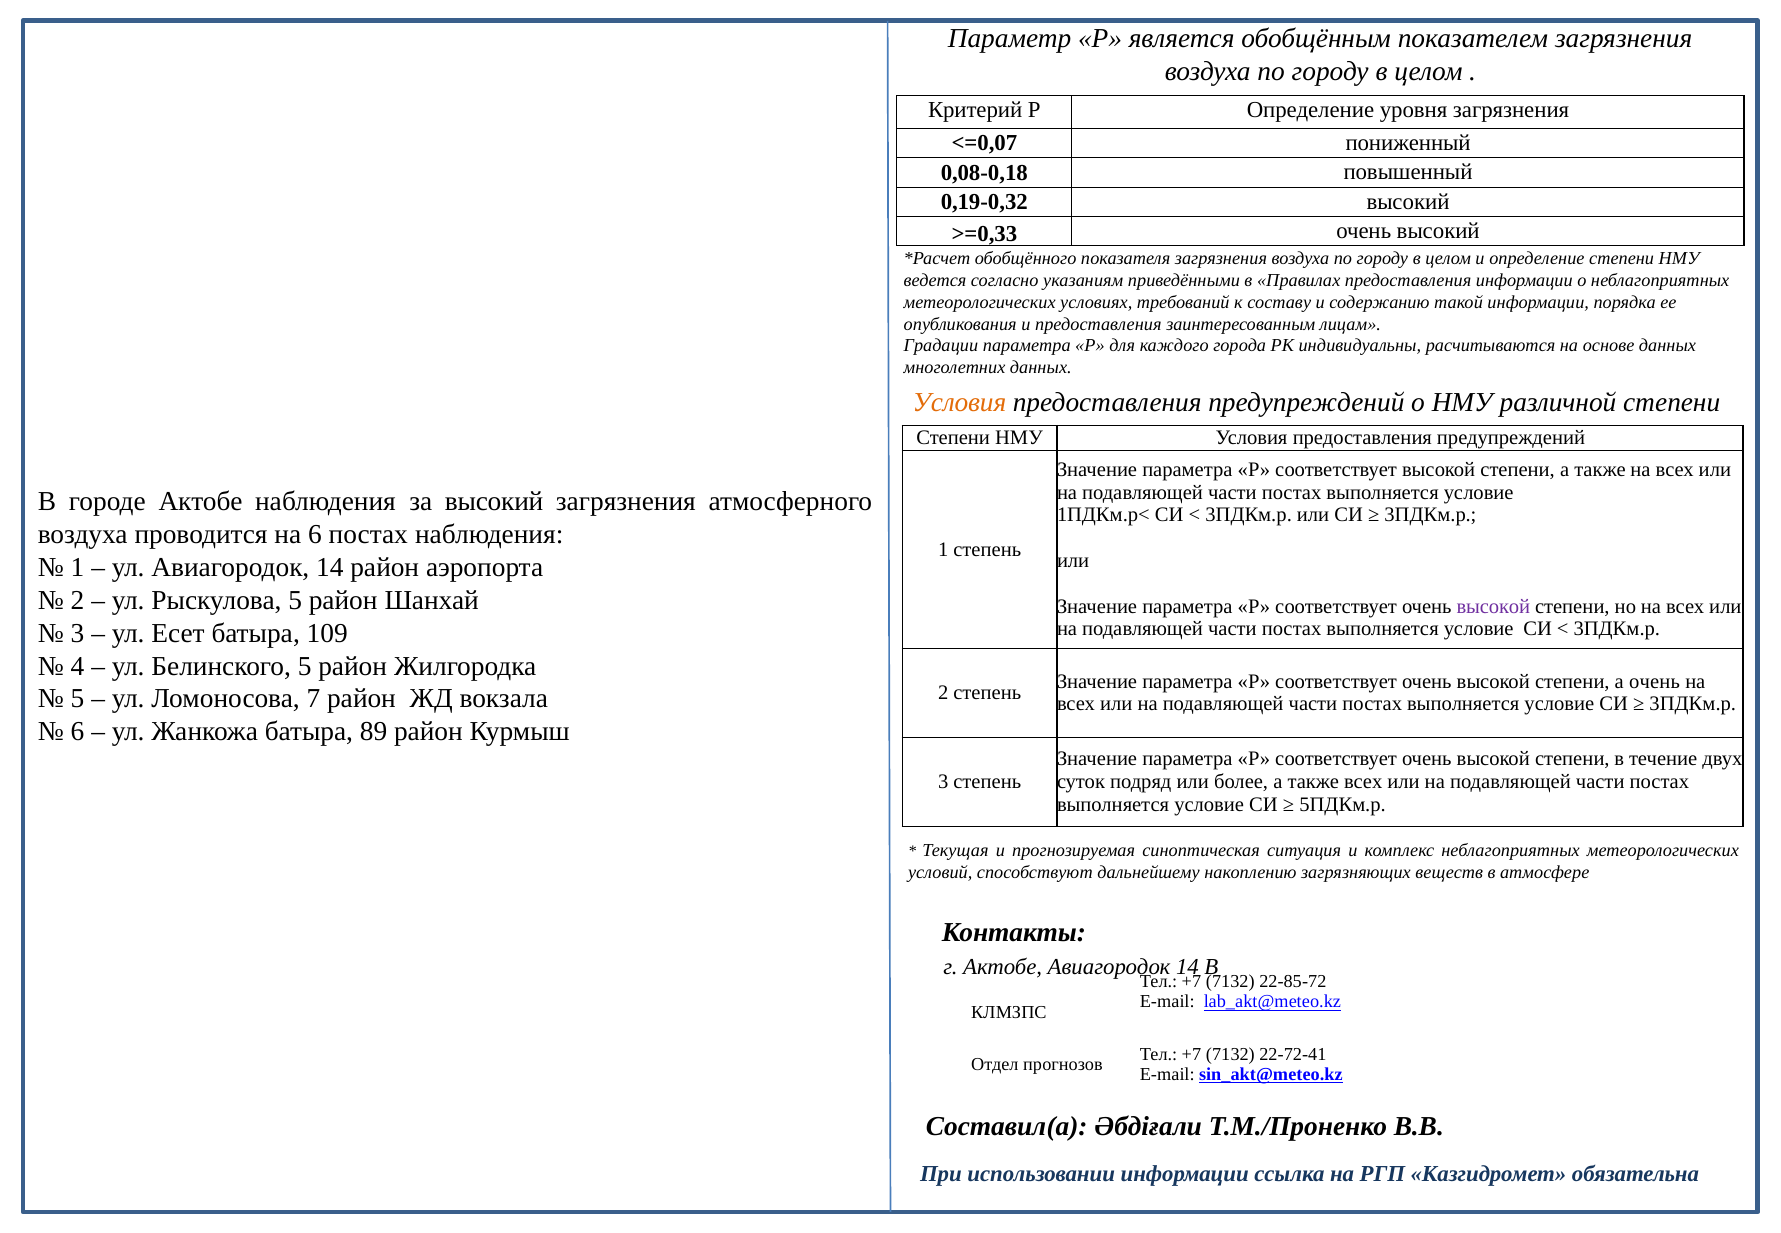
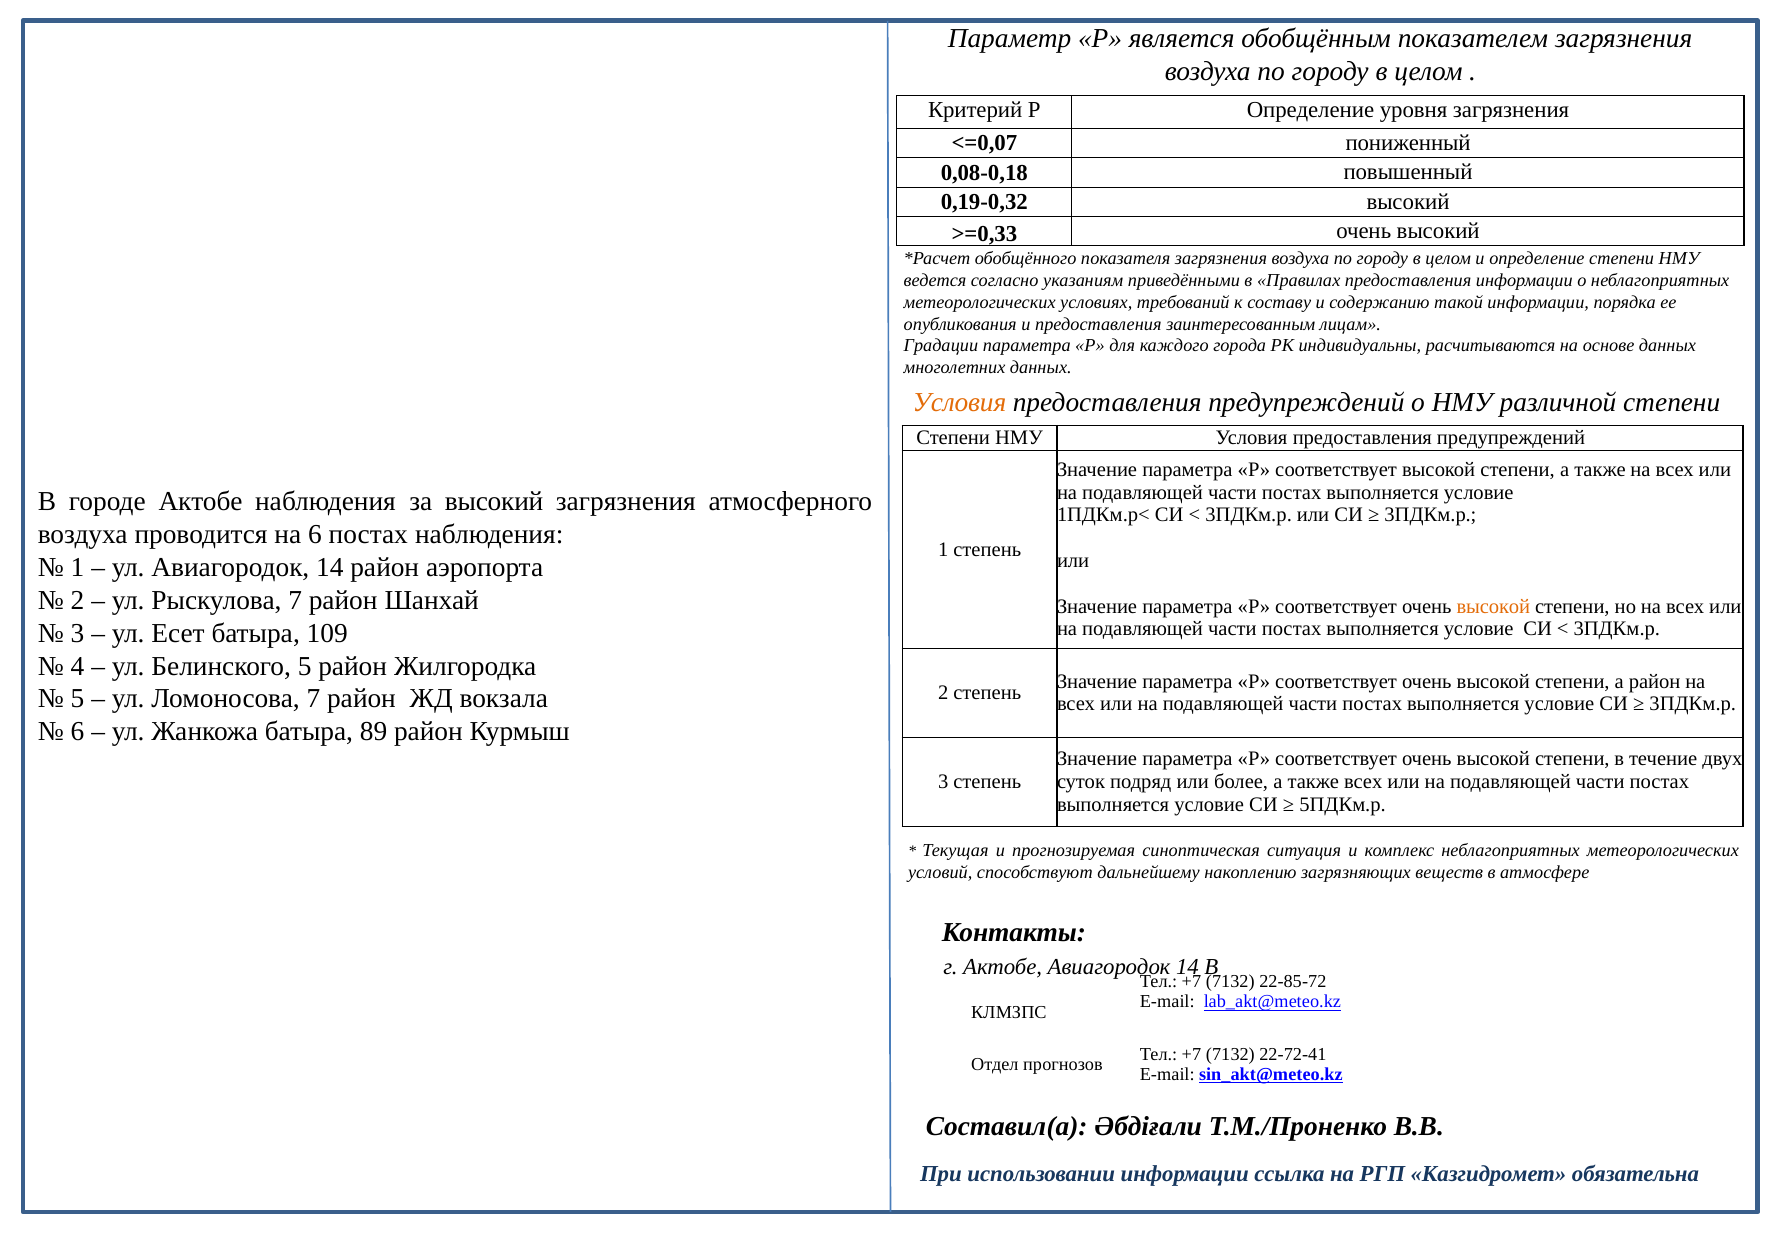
Рыскулова 5: 5 -> 7
высокой at (1493, 606) colour: purple -> orange
а очень: очень -> район
